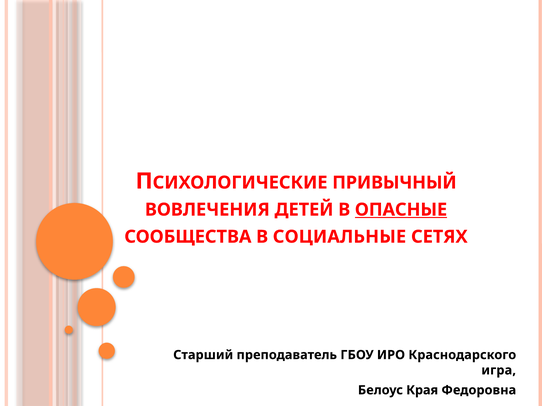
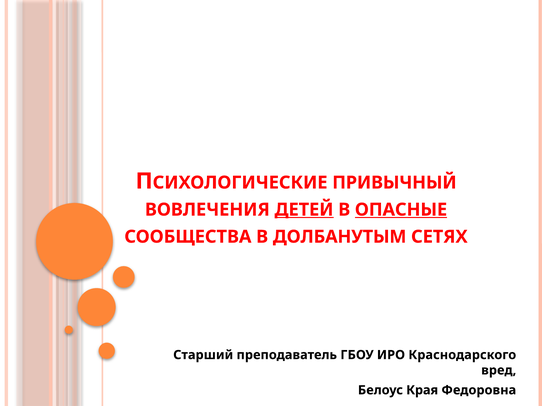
ДЕТЕЙ underline: none -> present
СОЦИАЛЬНЫЕ: СОЦИАЛЬНЫЕ -> ДОЛБАНУТЫМ
игра: игра -> вред
